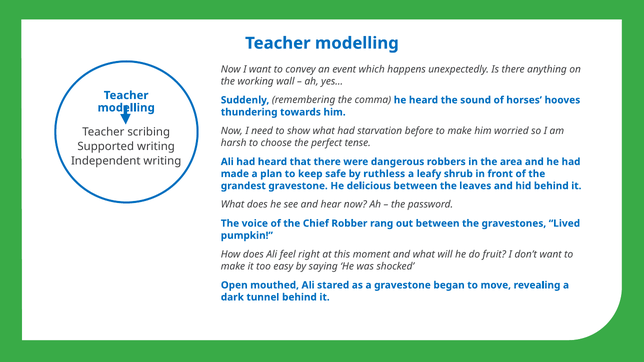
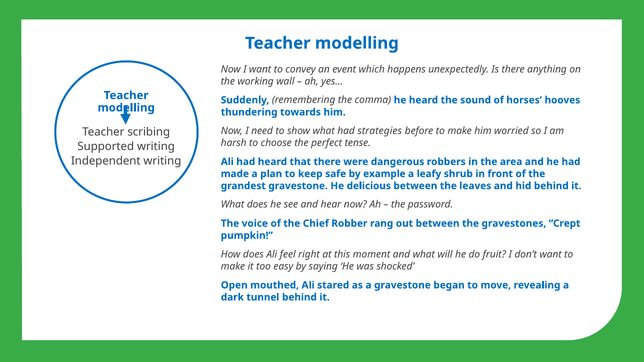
starvation: starvation -> strategies
ruthless: ruthless -> example
Lived: Lived -> Crept
